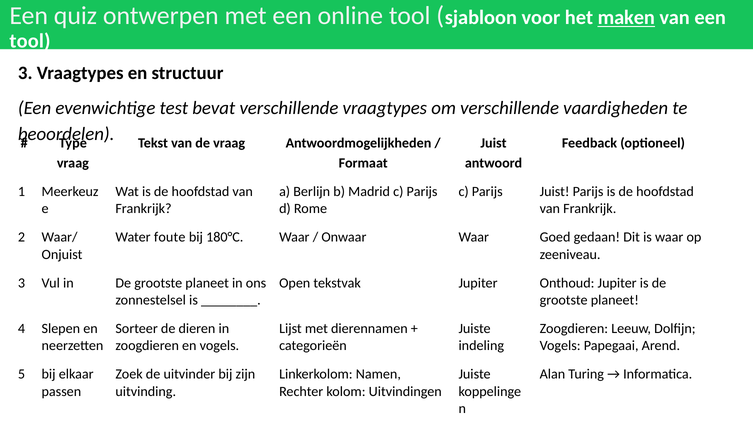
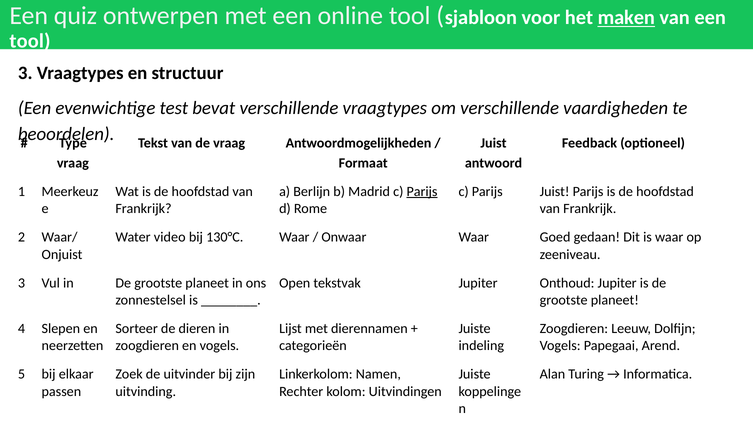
Parijs at (422, 192) underline: none -> present
foute: foute -> video
180°C: 180°C -> 130°C
